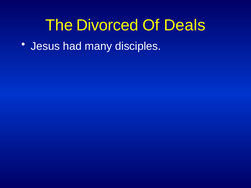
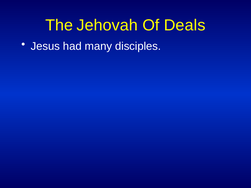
Divorced: Divorced -> Jehovah
